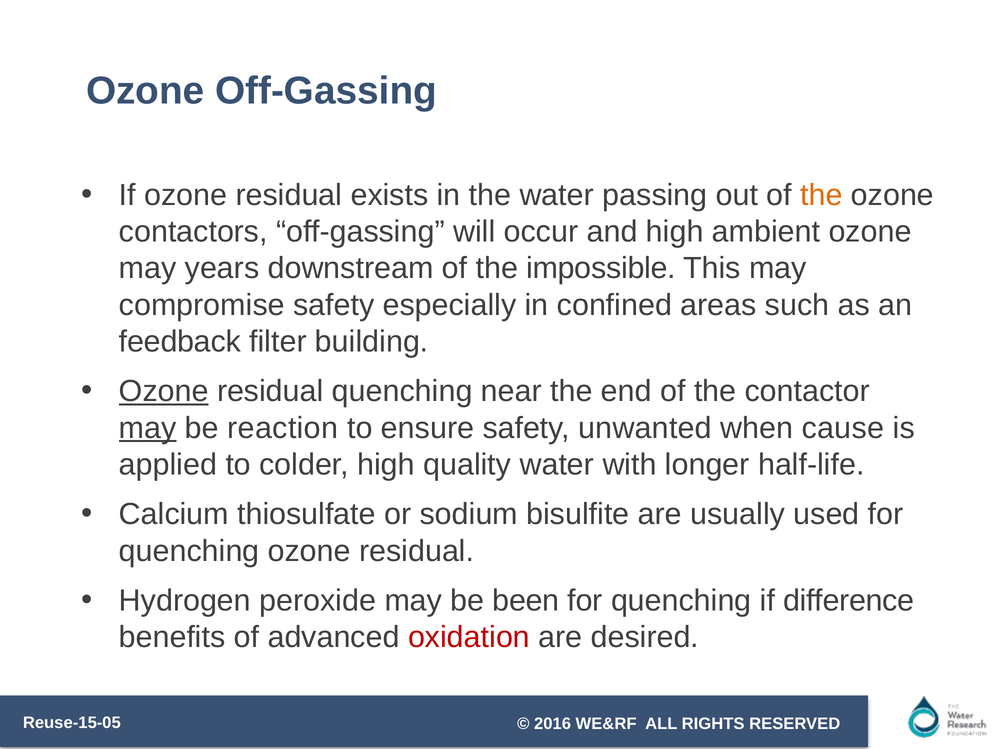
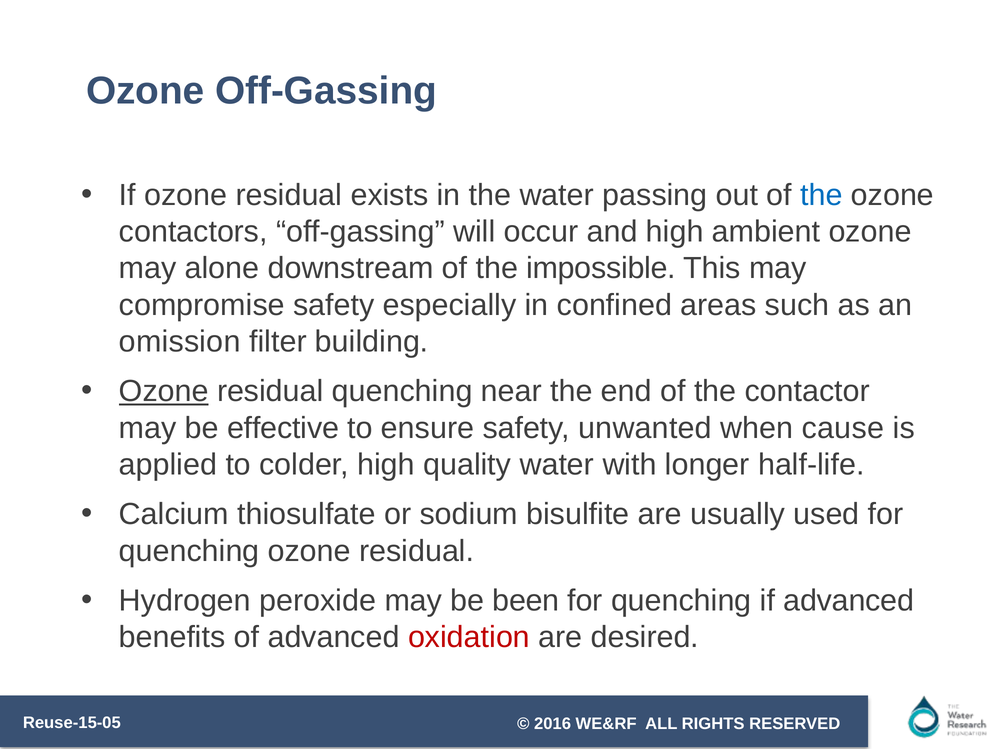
the at (821, 195) colour: orange -> blue
years: years -> alone
feedback: feedback -> omission
may at (148, 428) underline: present -> none
reaction: reaction -> effective
if difference: difference -> advanced
